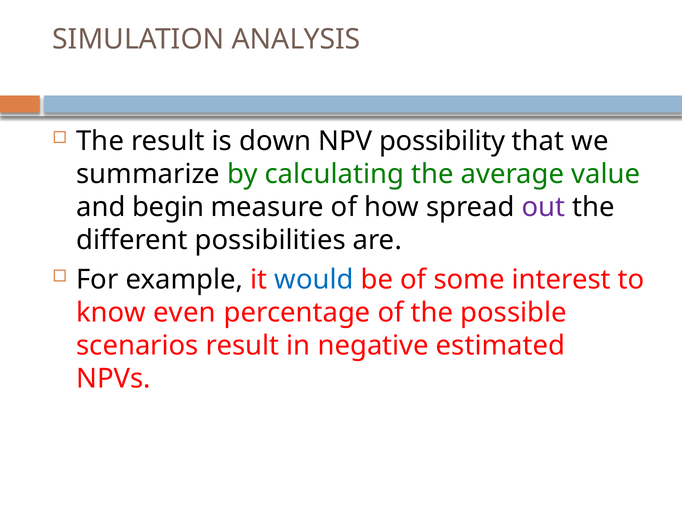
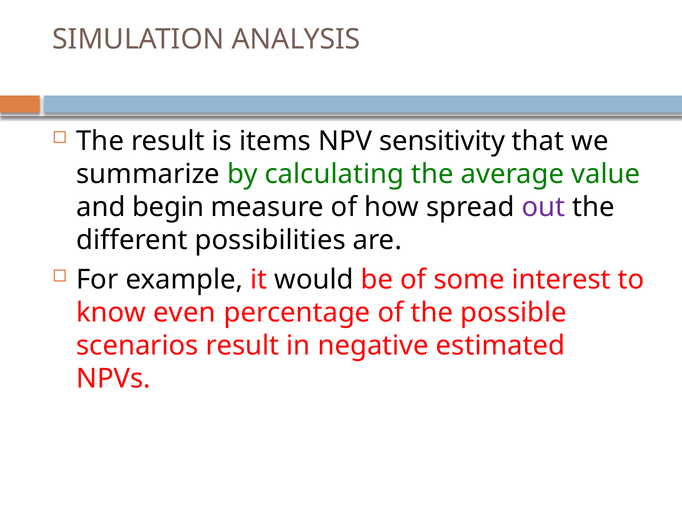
down: down -> items
possibility: possibility -> sensitivity
would colour: blue -> black
